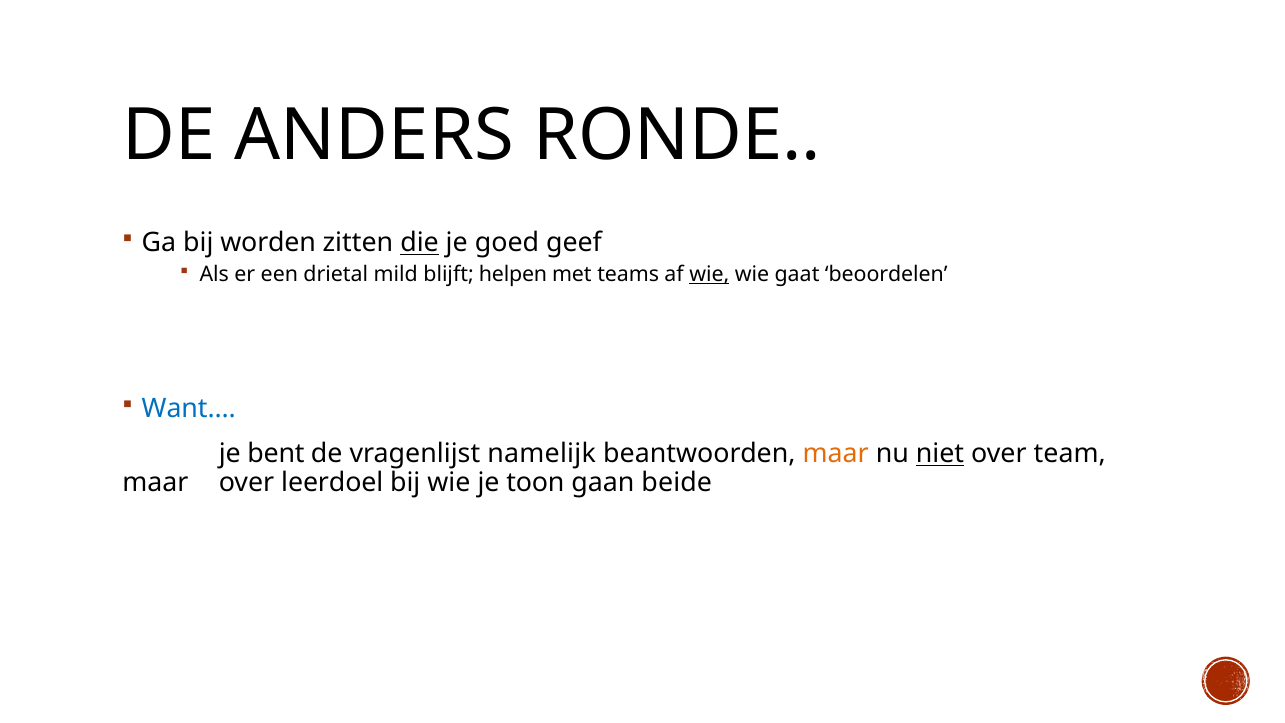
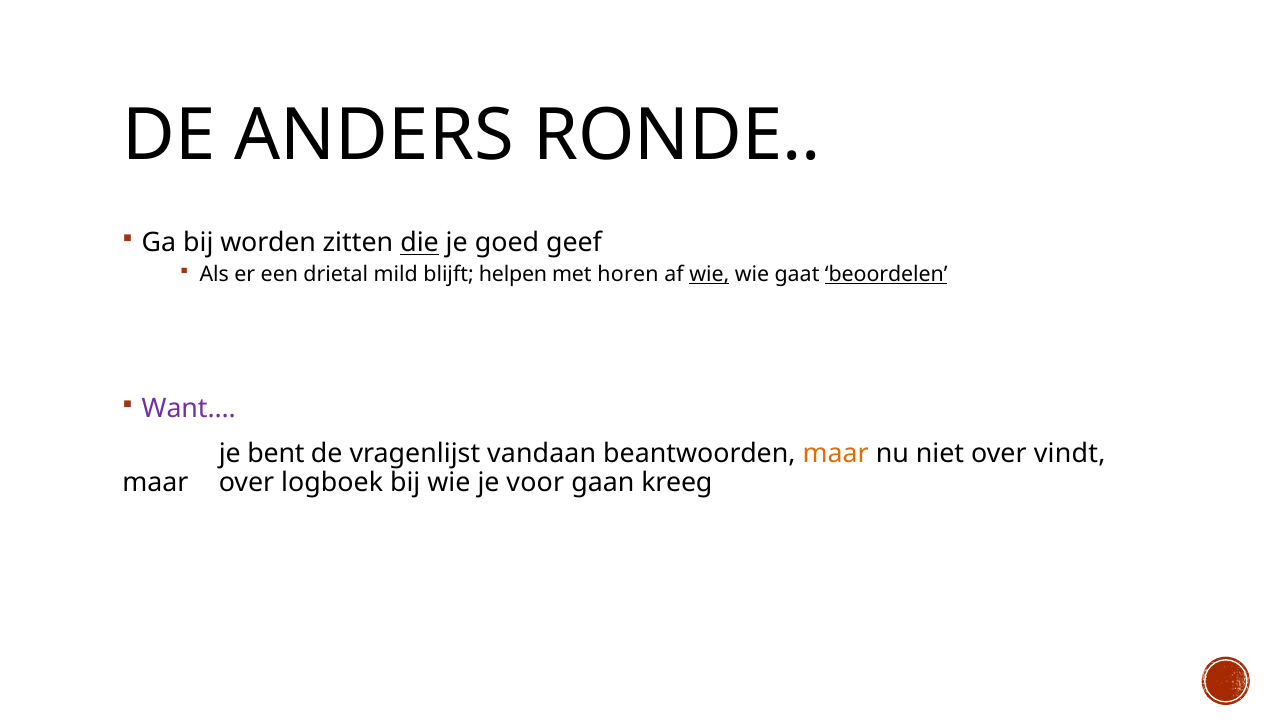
teams: teams -> horen
beoordelen underline: none -> present
Want… colour: blue -> purple
namelijk: namelijk -> vandaan
niet underline: present -> none
team: team -> vindt
leerdoel: leerdoel -> logboek
toon: toon -> voor
beide: beide -> kreeg
